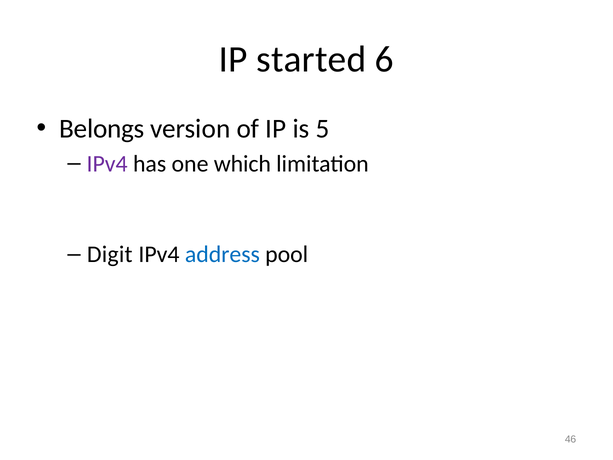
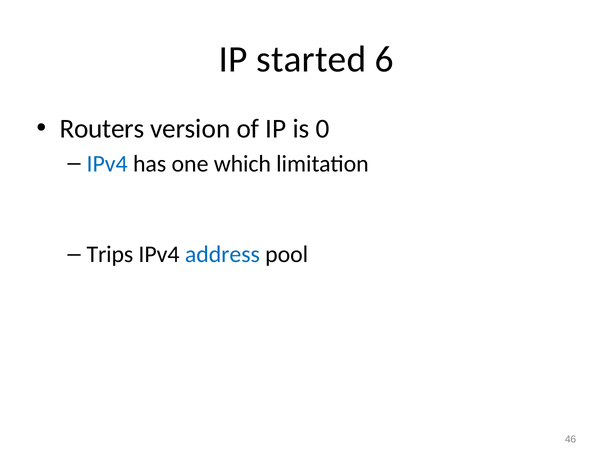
Belongs: Belongs -> Routers
5: 5 -> 0
IPv4 at (107, 164) colour: purple -> blue
Digit: Digit -> Trips
